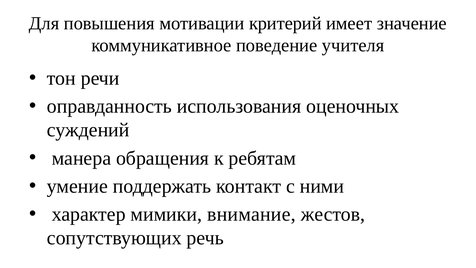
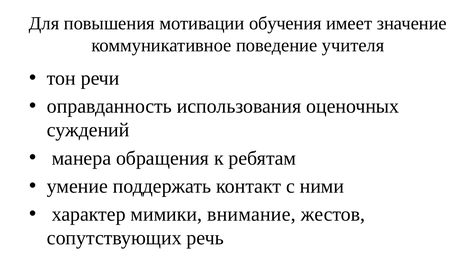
критерий: критерий -> обучения
